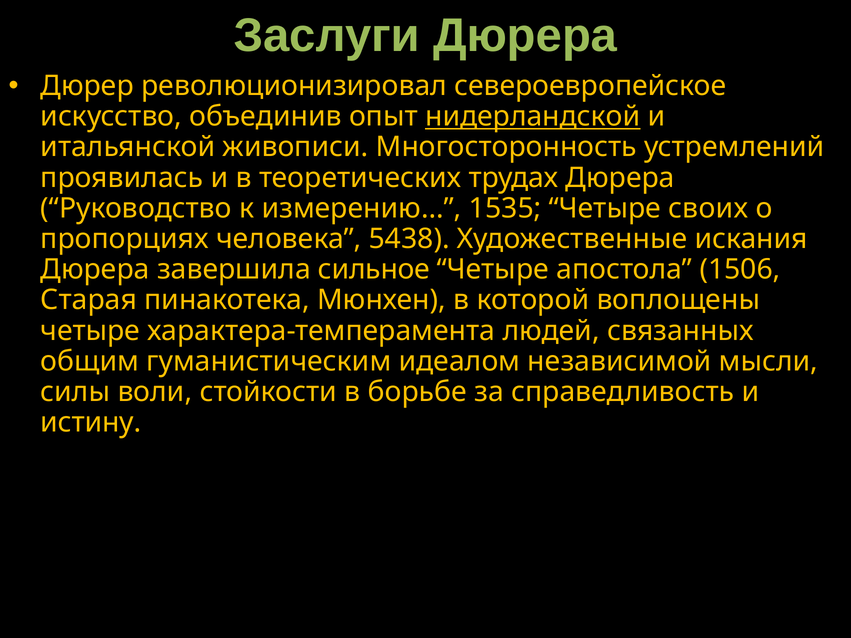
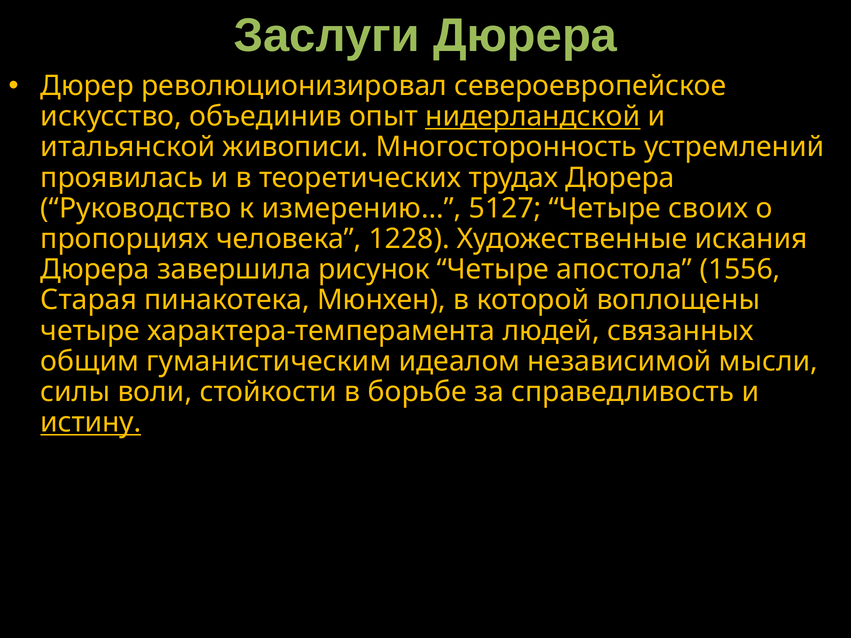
1535: 1535 -> 5127
5438: 5438 -> 1228
сильное: сильное -> рисунок
1506: 1506 -> 1556
истину underline: none -> present
